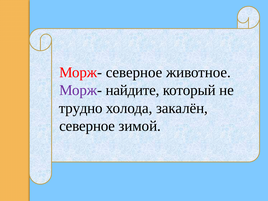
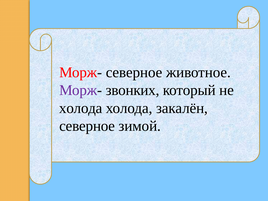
найдите: найдите -> звонких
трудно at (81, 108): трудно -> холода
